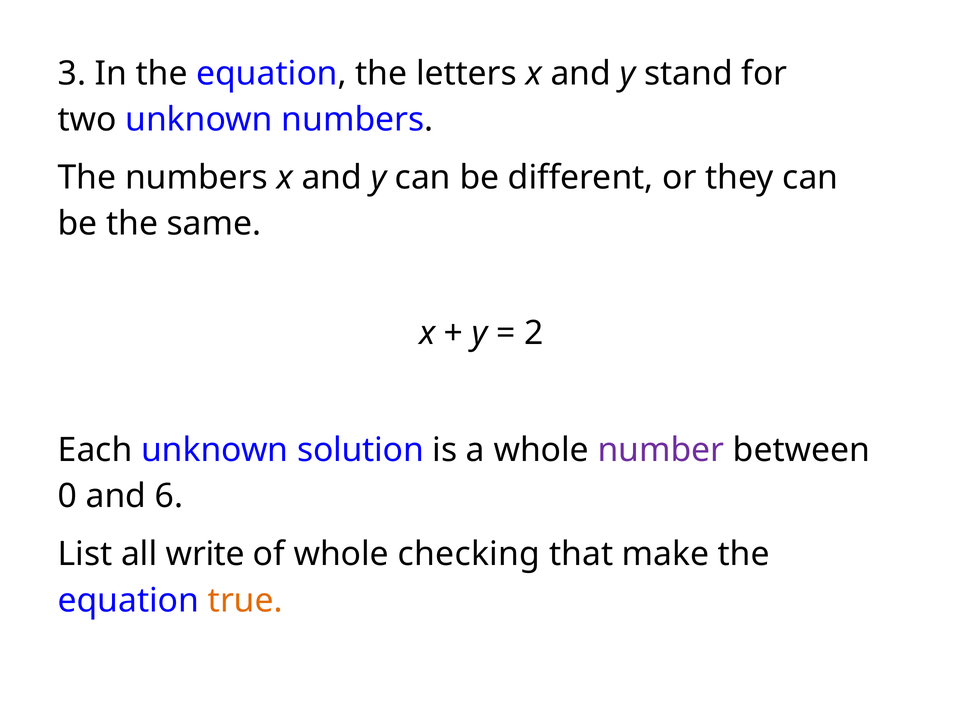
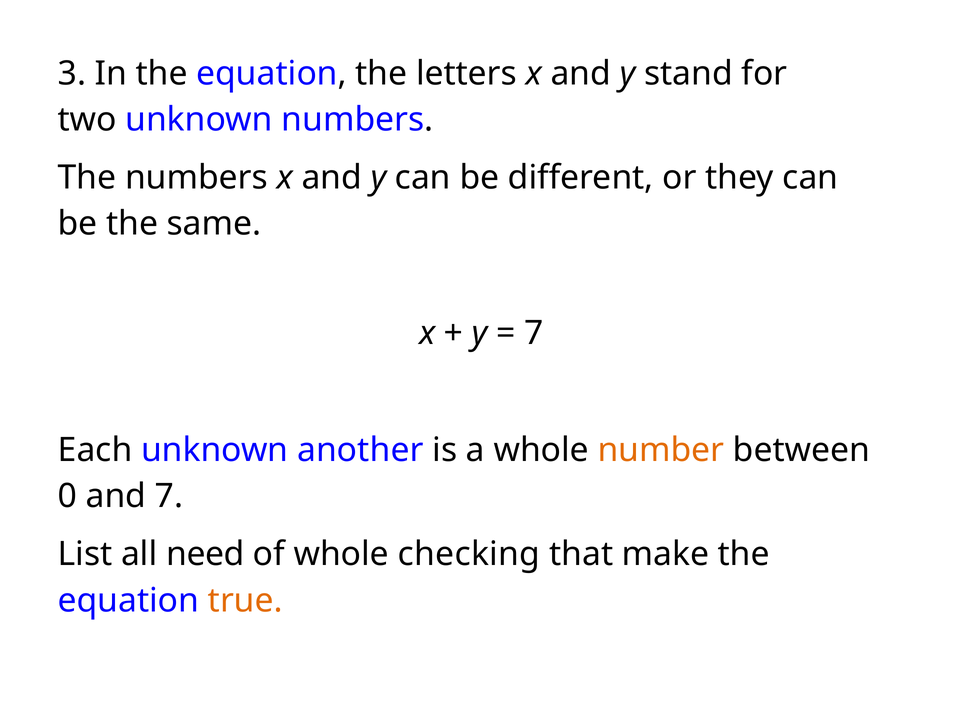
2 at (534, 333): 2 -> 7
solution: solution -> another
number colour: purple -> orange
and 6: 6 -> 7
write: write -> need
